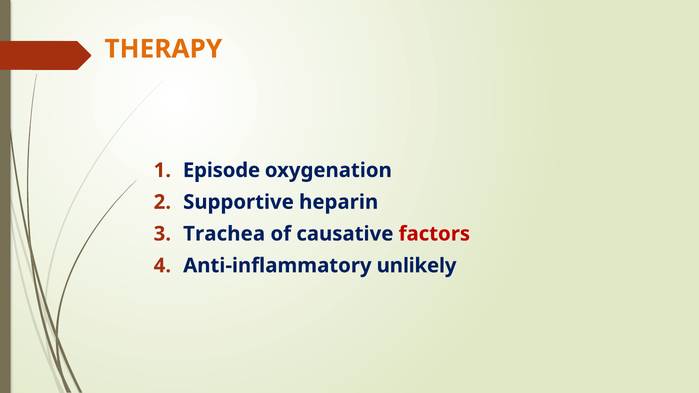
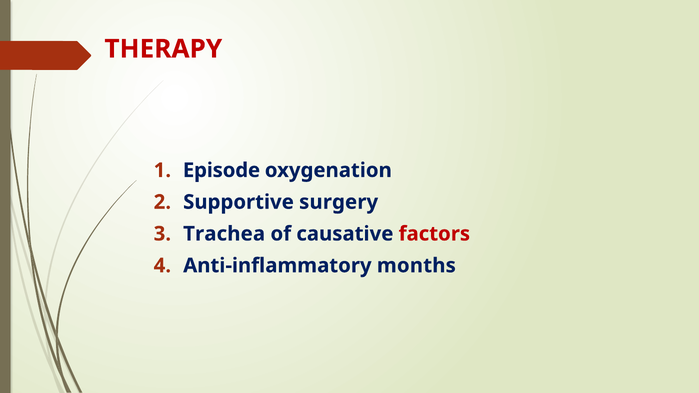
THERAPY colour: orange -> red
heparin: heparin -> surgery
unlikely: unlikely -> months
